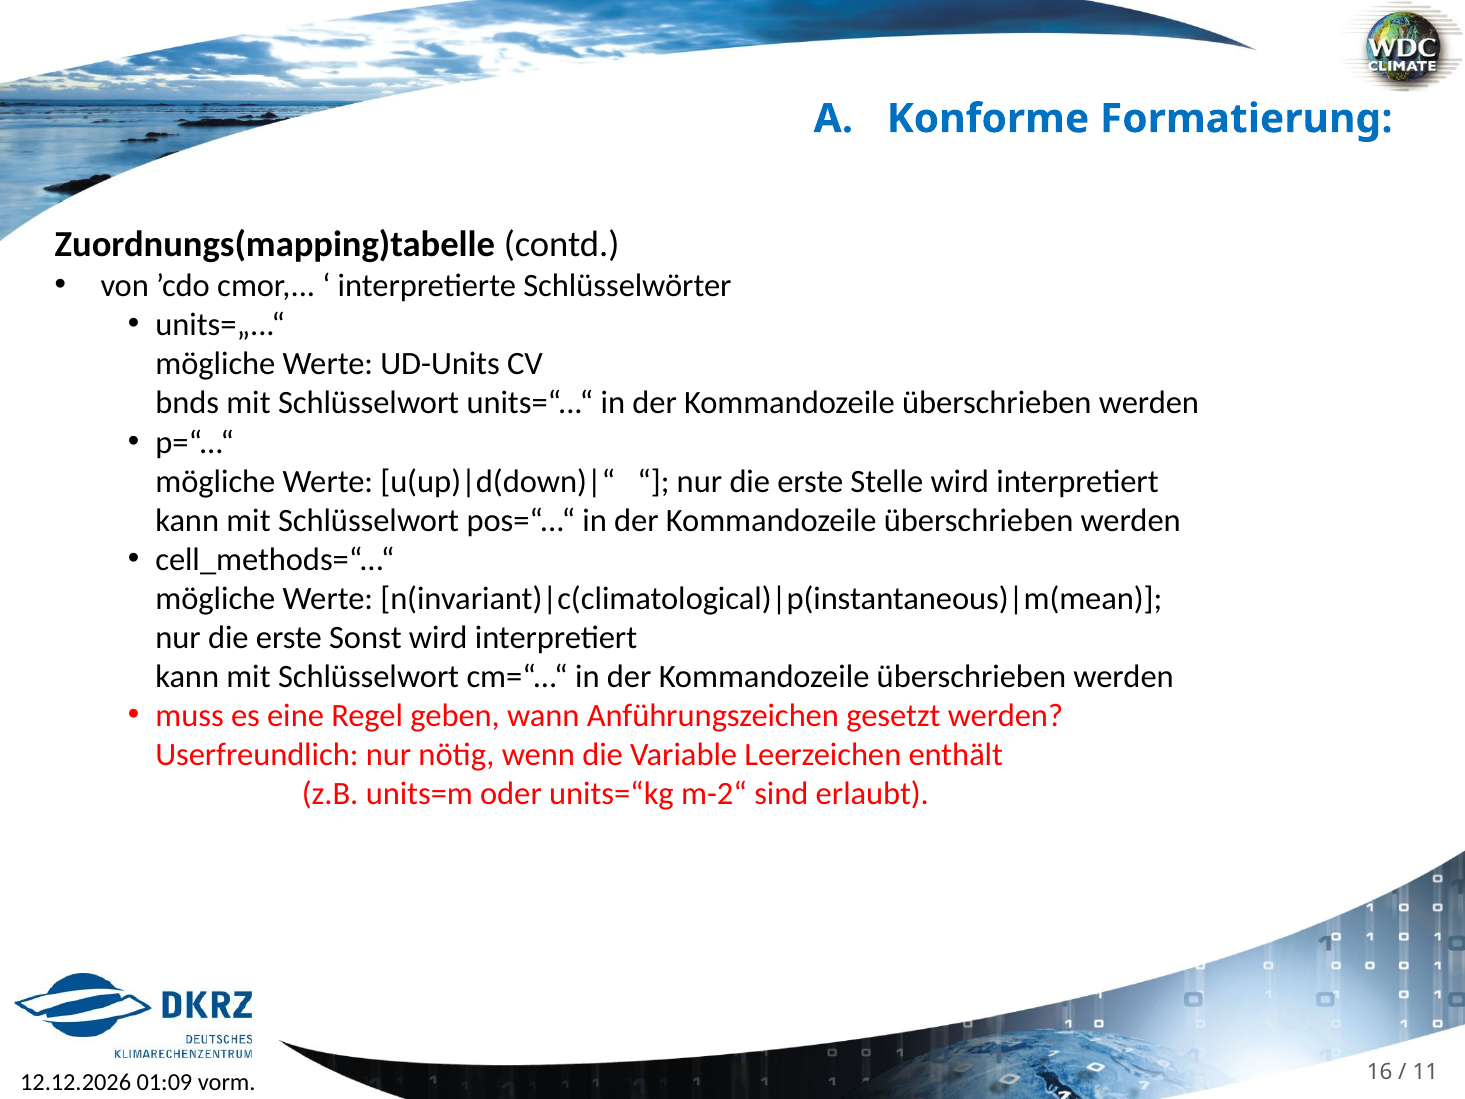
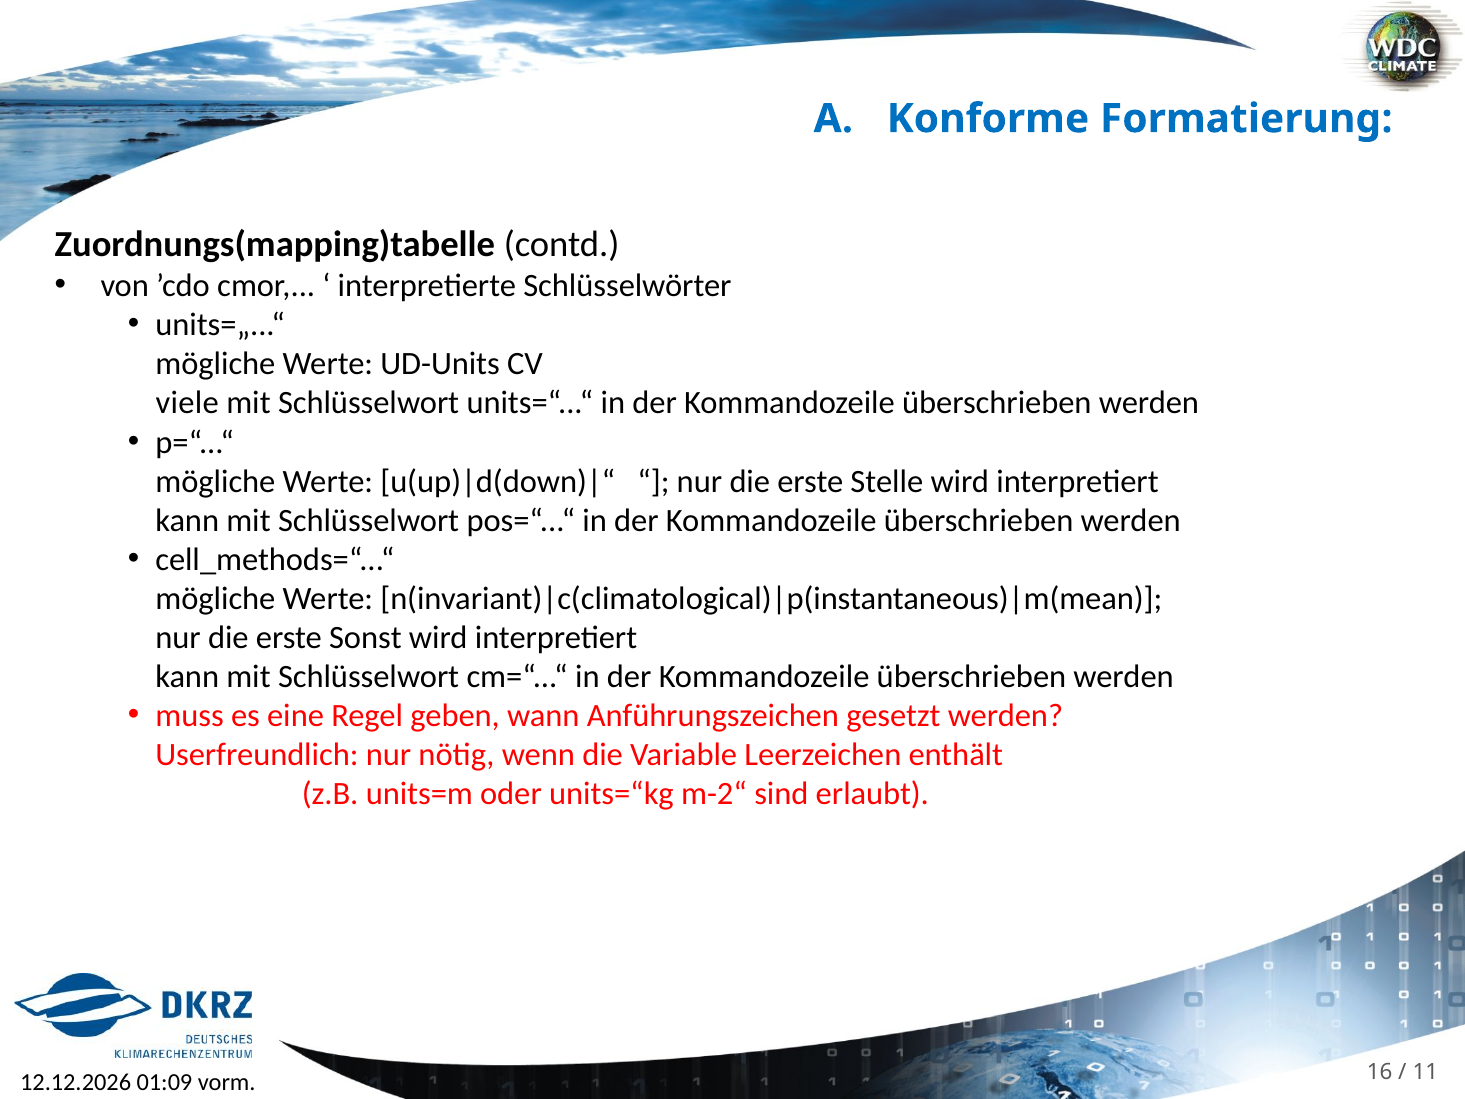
bnds: bnds -> viele
